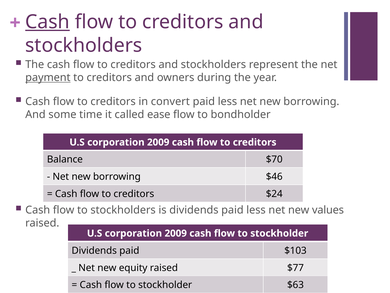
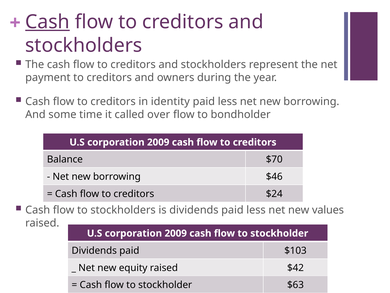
payment underline: present -> none
convert: convert -> identity
ease: ease -> over
$77: $77 -> $42
